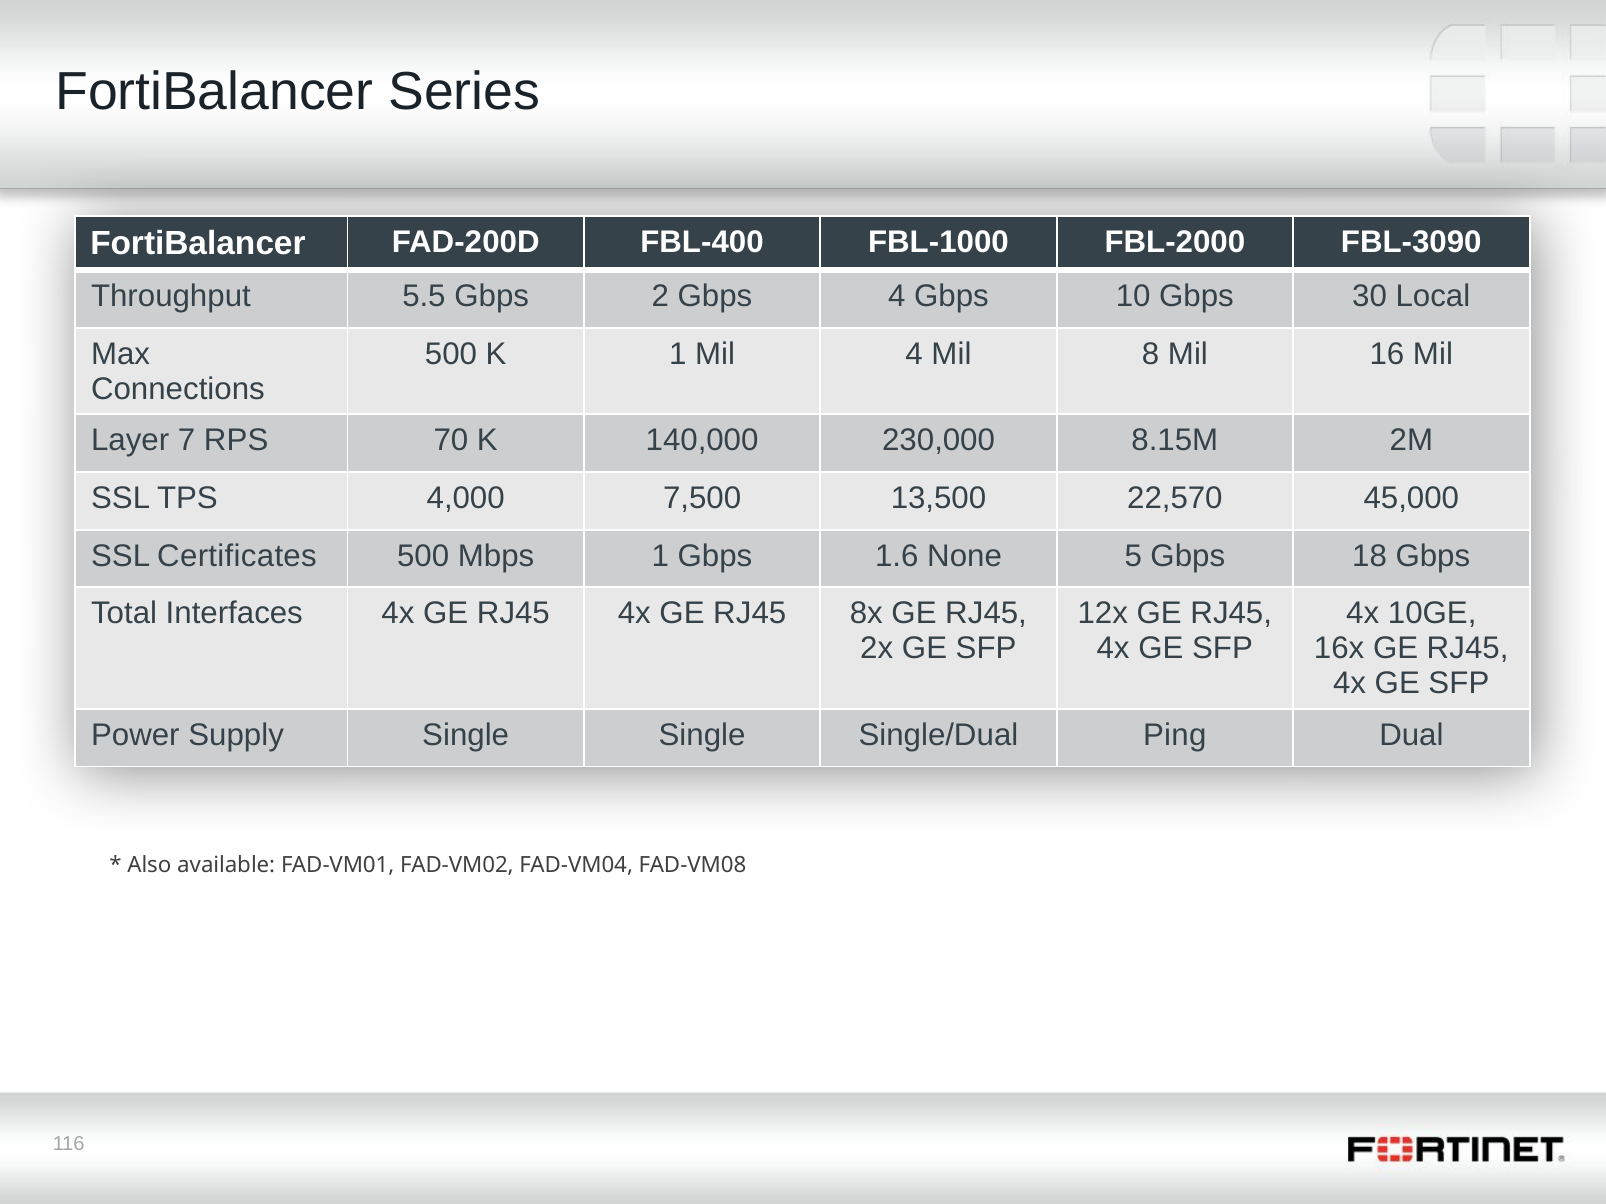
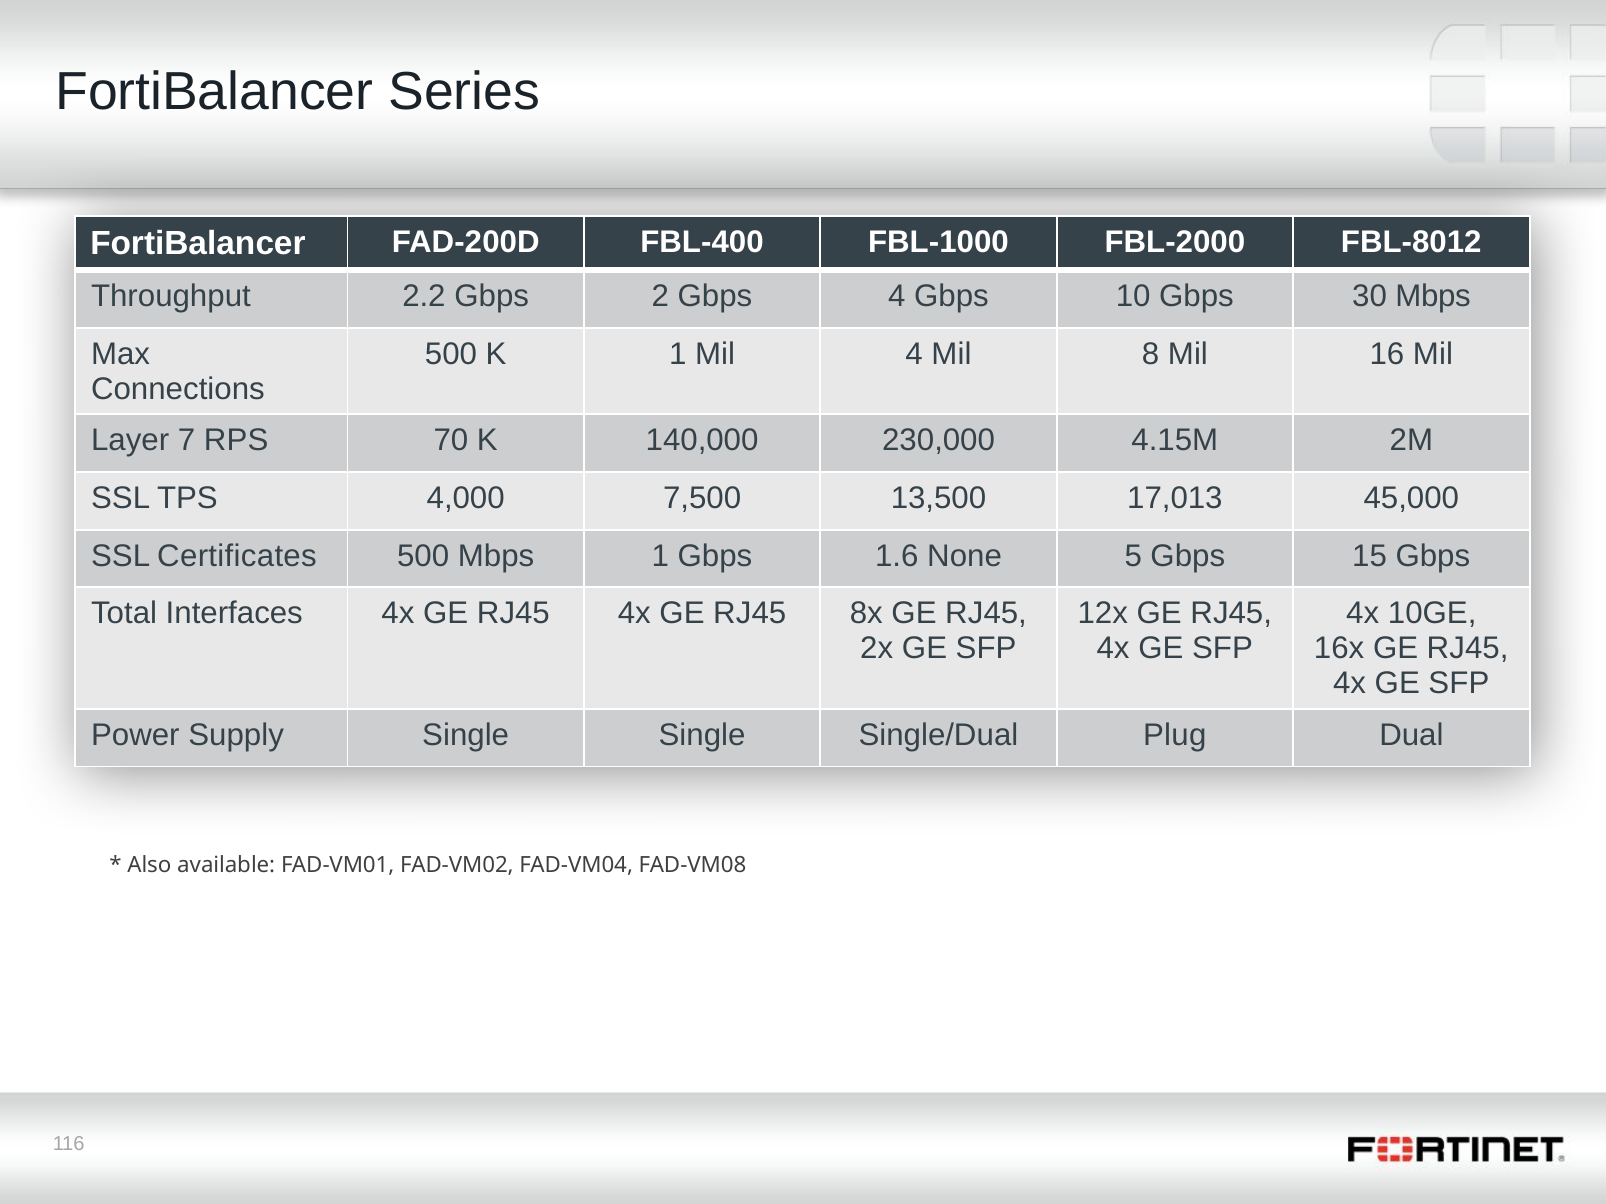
FBL-3090: FBL-3090 -> FBL-8012
5.5: 5.5 -> 2.2
30 Local: Local -> Mbps
8.15M: 8.15M -> 4.15M
22,570: 22,570 -> 17,013
18: 18 -> 15
Ping: Ping -> Plug
